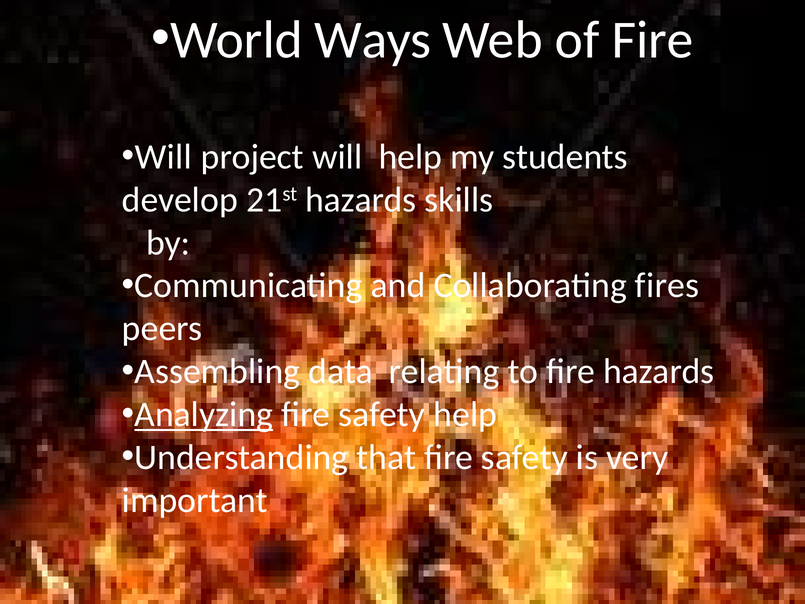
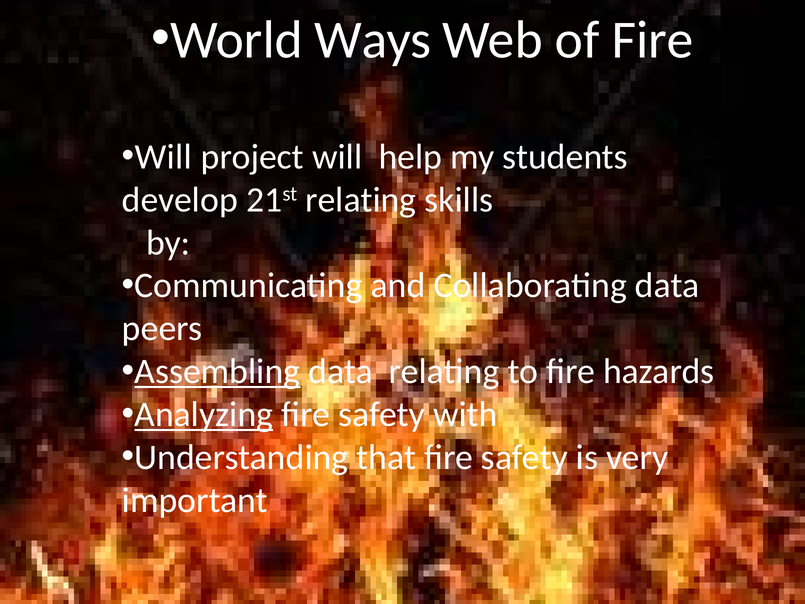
21st hazards: hazards -> relating
Collaborating fires: fires -> data
Assembling underline: none -> present
safety help: help -> with
